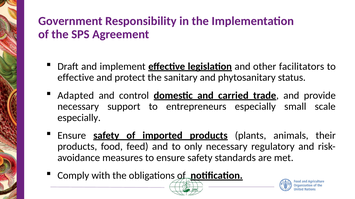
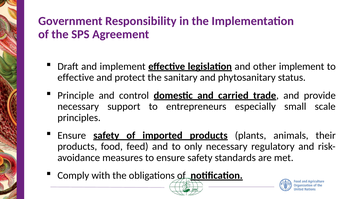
other facilitators: facilitators -> implement
Adapted: Adapted -> Principle
especially at (79, 118): especially -> principles
